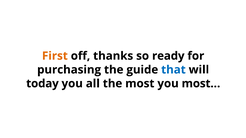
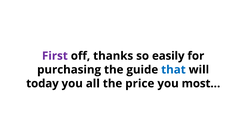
First colour: orange -> purple
ready: ready -> easily
most: most -> price
